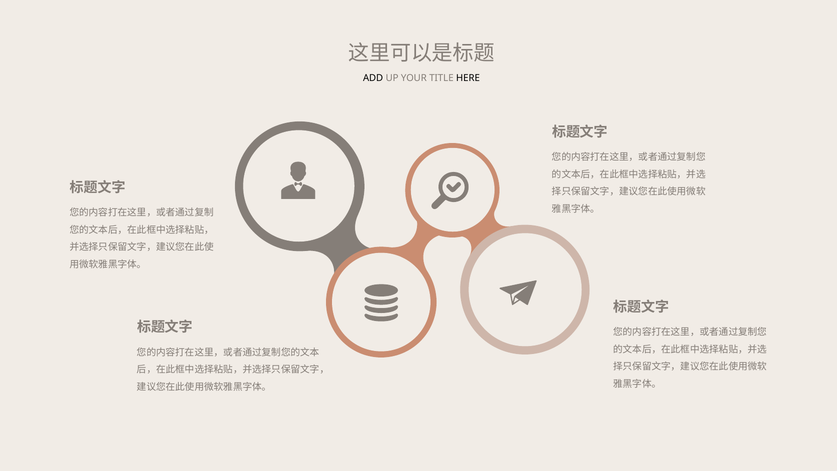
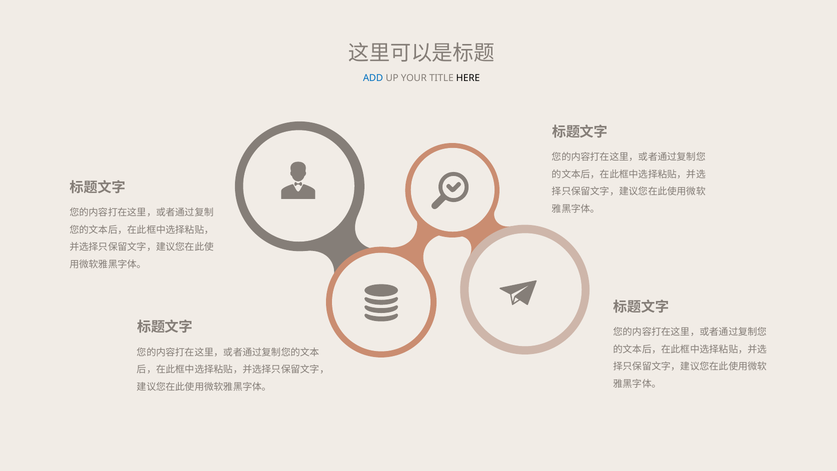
ADD colour: black -> blue
